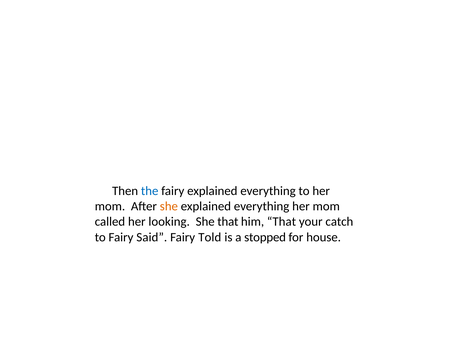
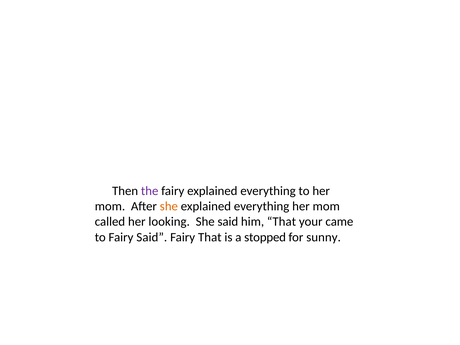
the colour: blue -> purple
She that: that -> said
catch: catch -> came
Fairy Told: Told -> That
house: house -> sunny
